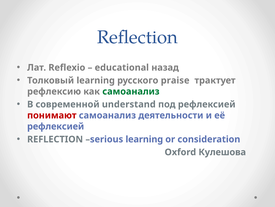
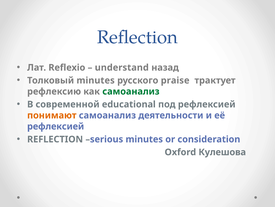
educational: educational -> understand
Толковый learning: learning -> minutes
understand: understand -> educational
понимают colour: red -> orange
serious learning: learning -> minutes
